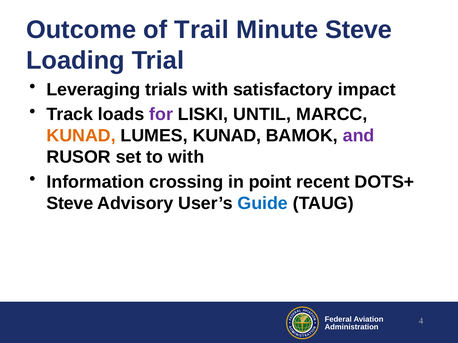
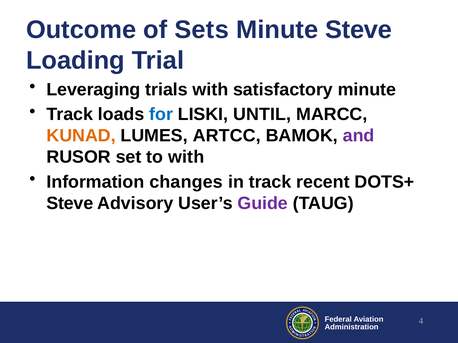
Trail: Trail -> Sets
satisfactory impact: impact -> minute
for colour: purple -> blue
LUMES KUNAD: KUNAD -> ARTCC
crossing: crossing -> changes
in point: point -> track
Guide colour: blue -> purple
